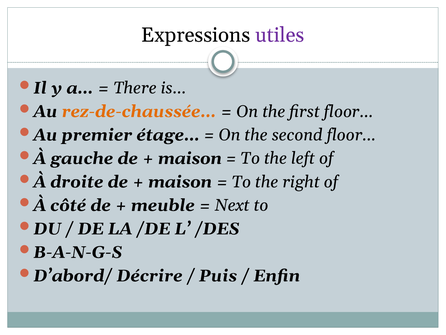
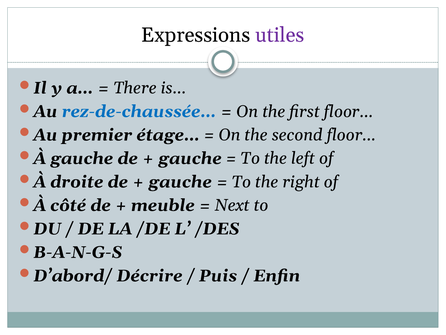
rez-de-chaussée… colour: orange -> blue
maison at (190, 158): maison -> gauche
maison at (180, 182): maison -> gauche
